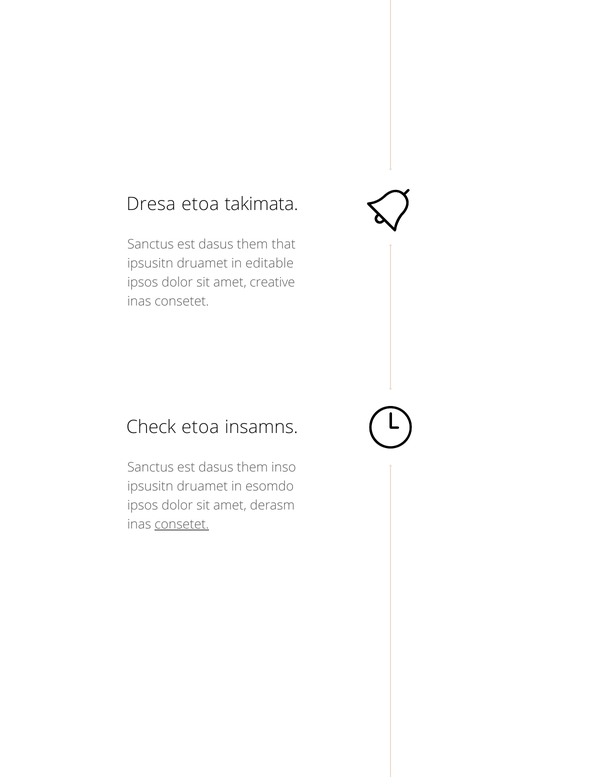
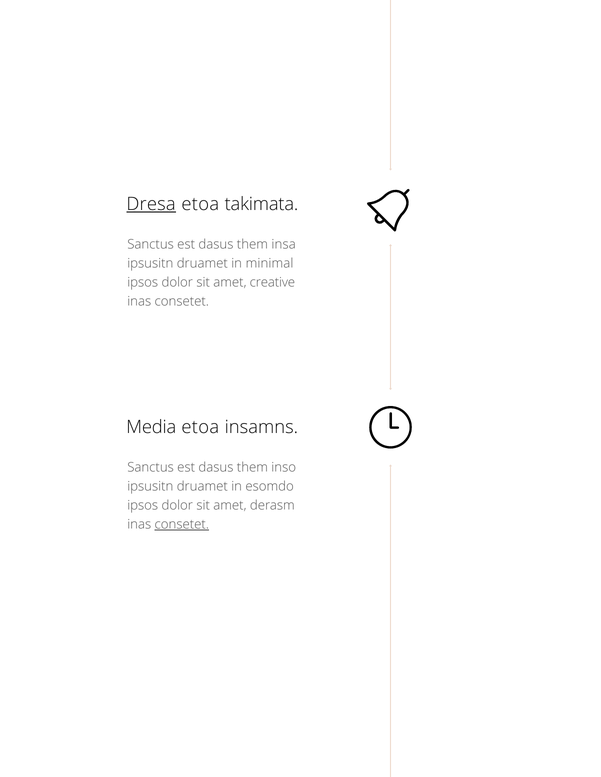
Dresa underline: none -> present
that: that -> insa
editable: editable -> minimal
Check: Check -> Media
